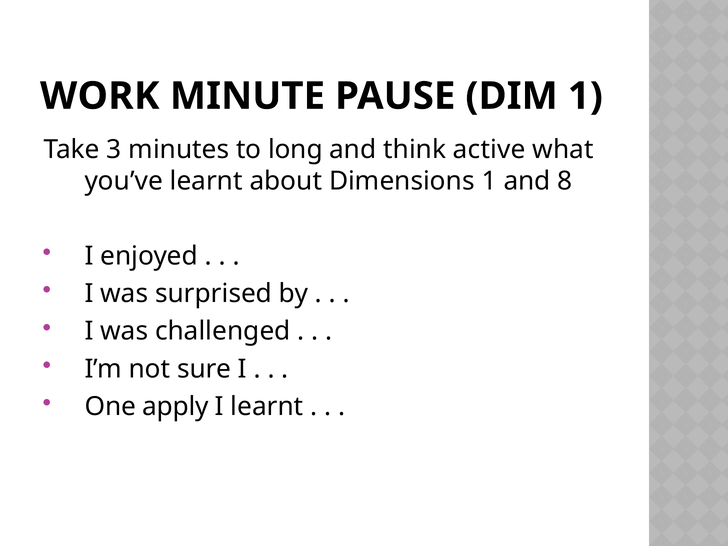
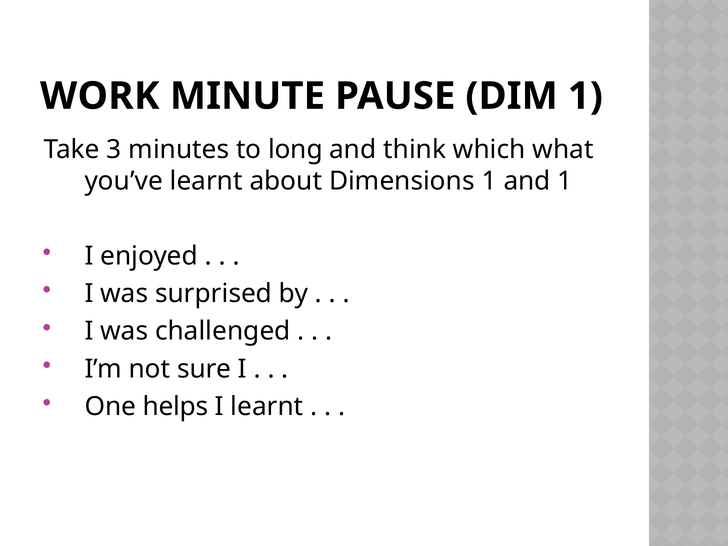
active: active -> which
and 8: 8 -> 1
apply: apply -> helps
